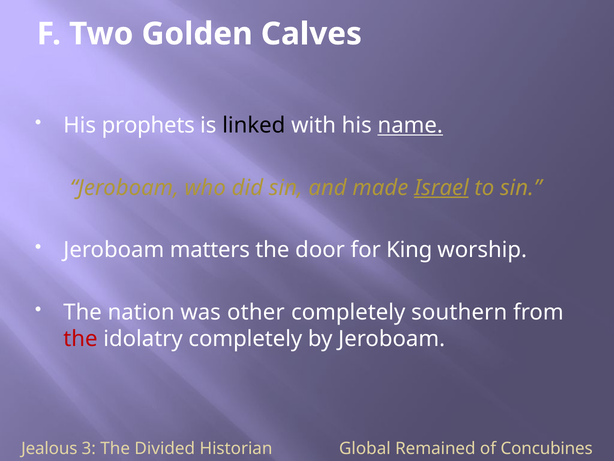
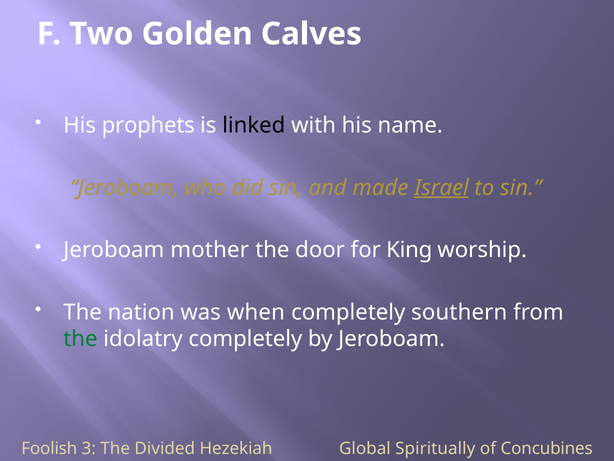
name underline: present -> none
matters: matters -> mother
other: other -> when
the at (80, 339) colour: red -> green
Jealous: Jealous -> Foolish
Historian: Historian -> Hezekiah
Remained: Remained -> Spiritually
